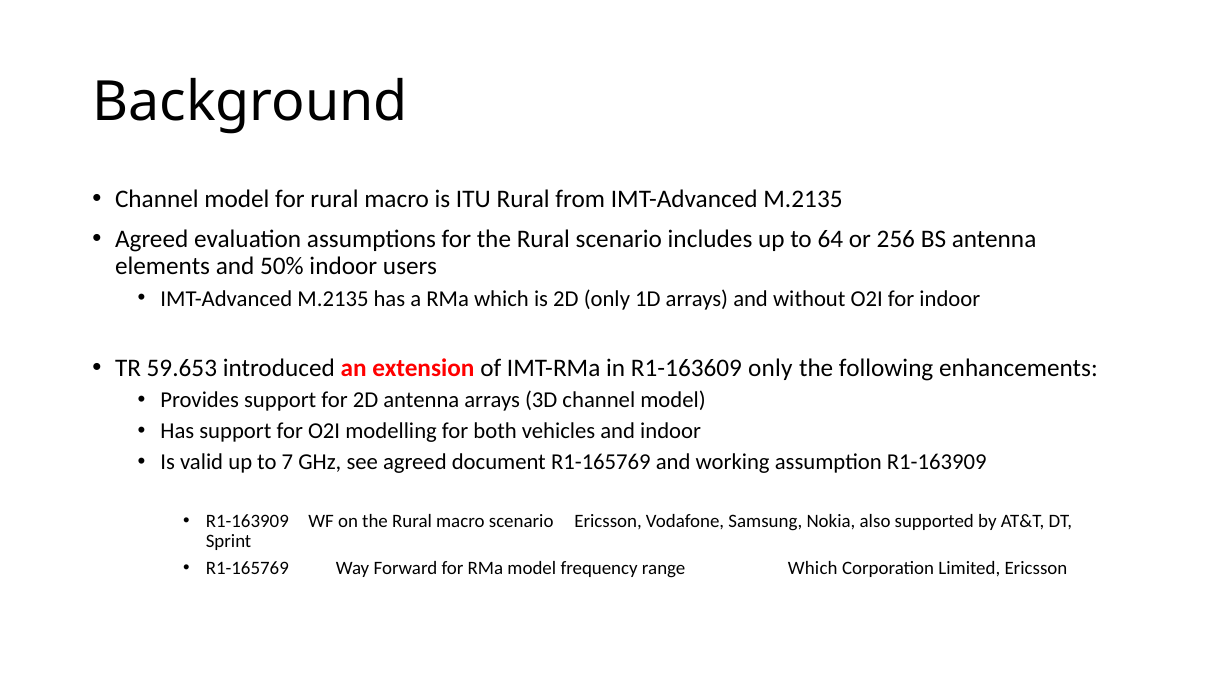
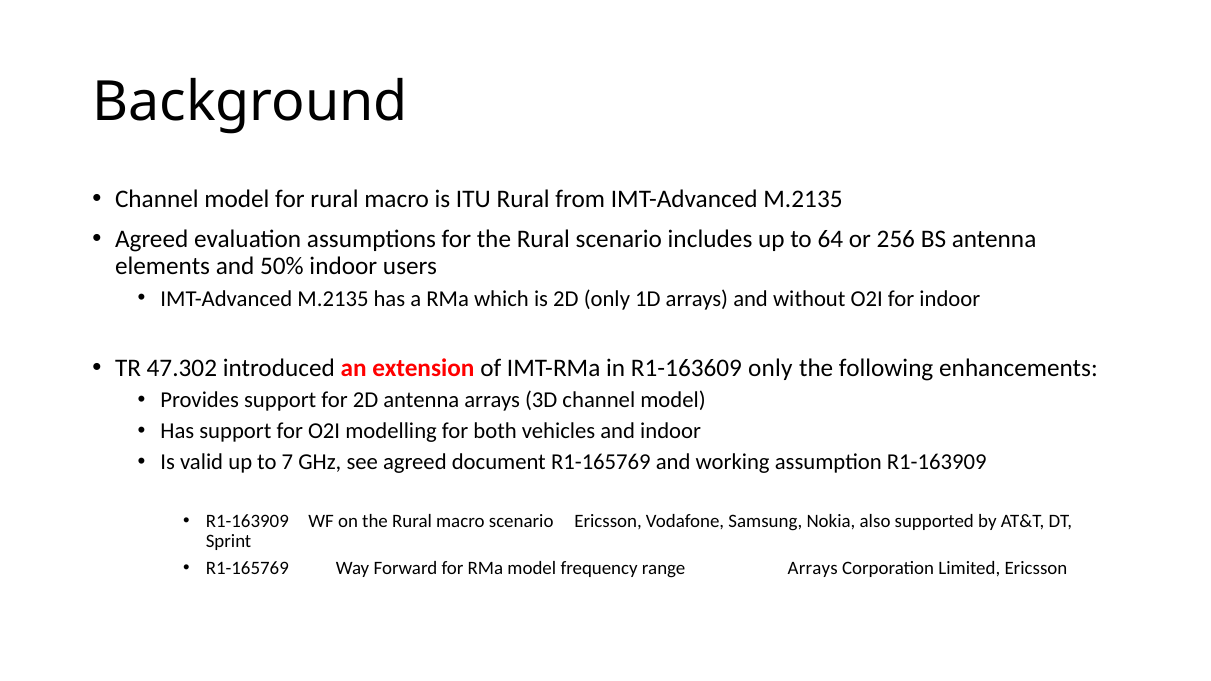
59.653: 59.653 -> 47.302
range Which: Which -> Arrays
